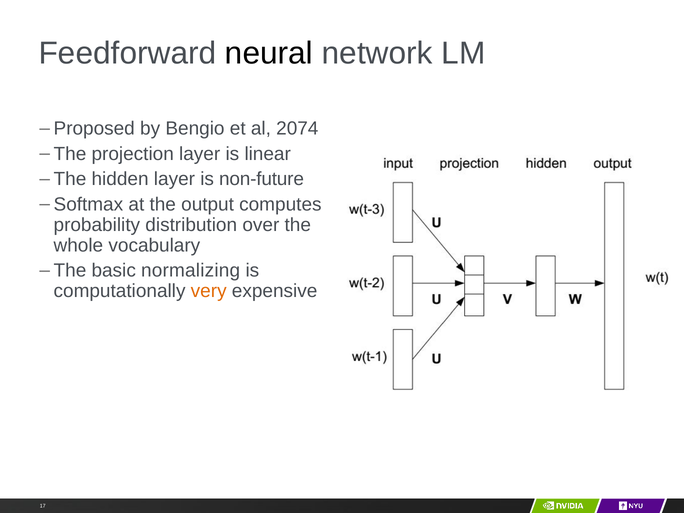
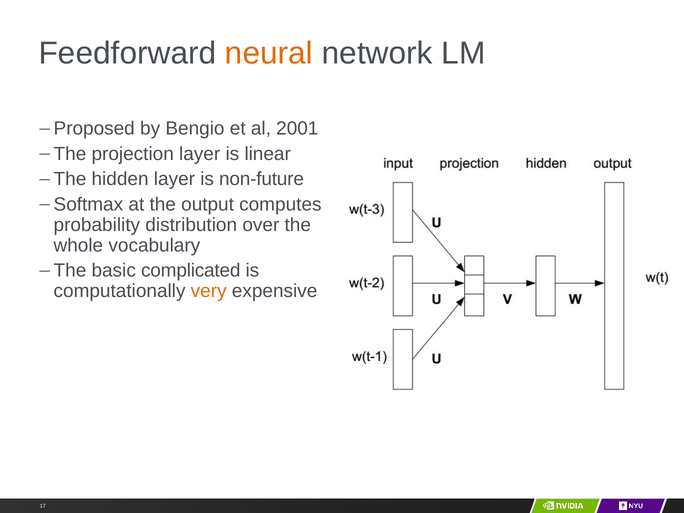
neural colour: black -> orange
2074: 2074 -> 2001
normalizing: normalizing -> complicated
